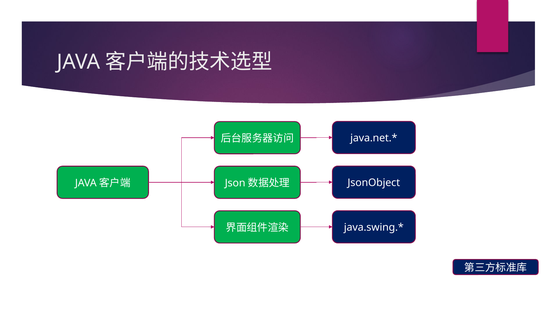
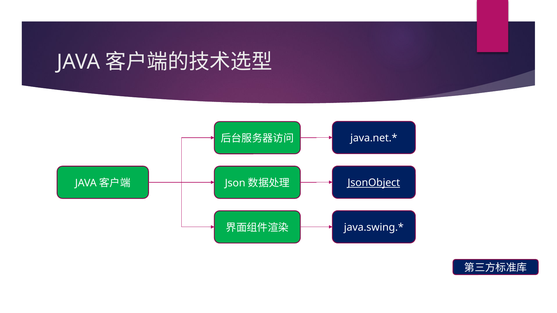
JsonObject underline: none -> present
